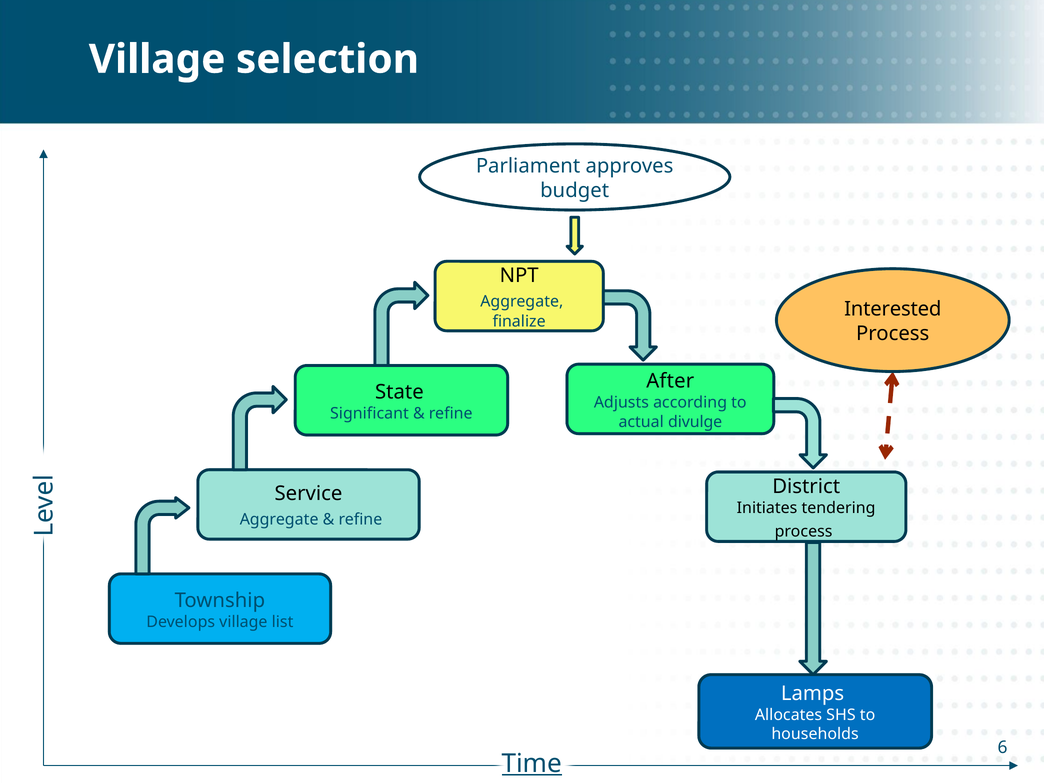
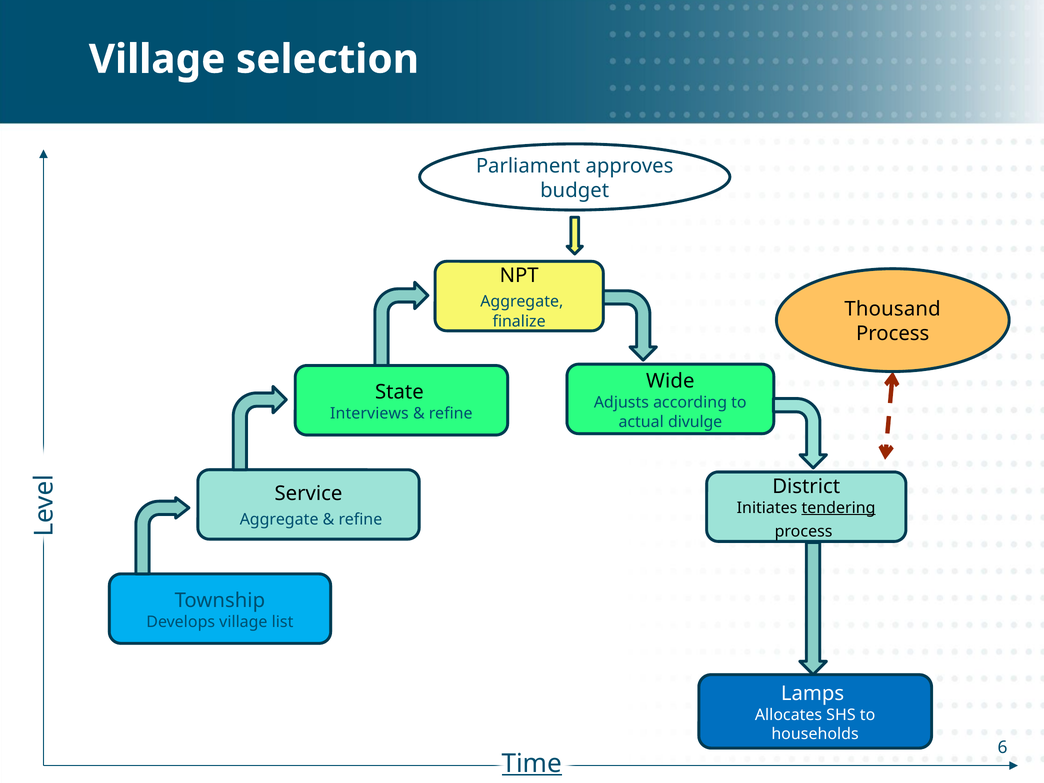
Interested: Interested -> Thousand
After: After -> Wide
Significant: Significant -> Interviews
tendering underline: none -> present
